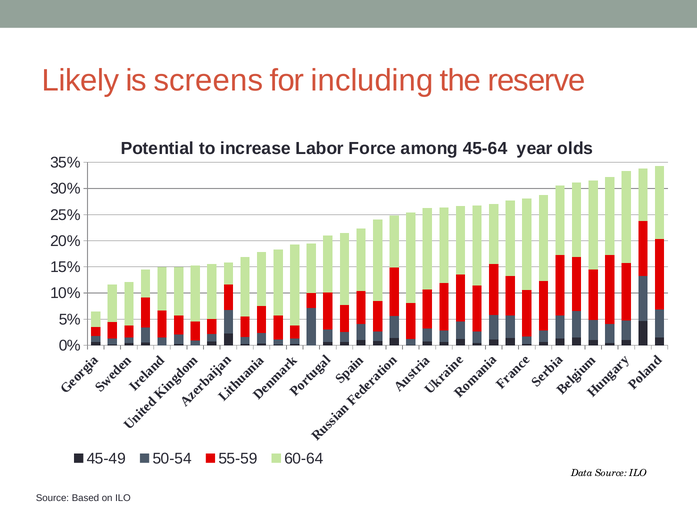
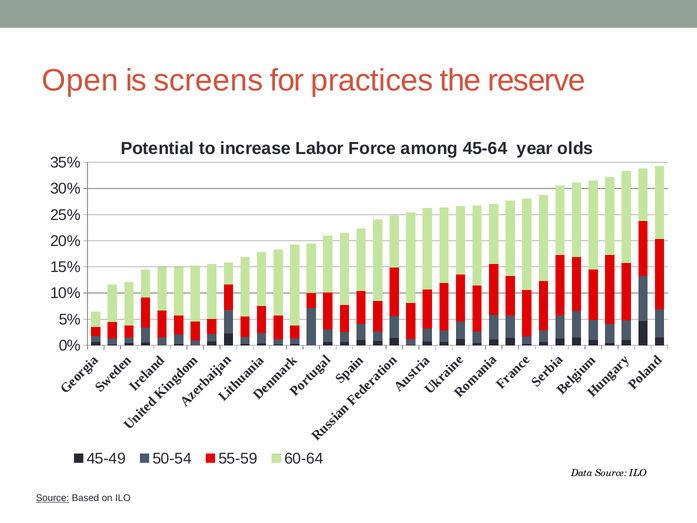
Likely: Likely -> Open
including: including -> practices
Source at (52, 498) underline: none -> present
